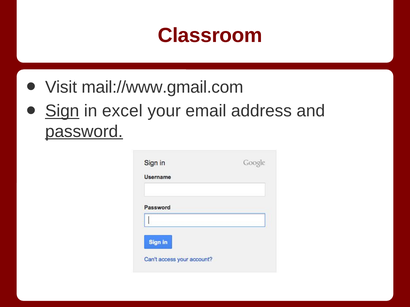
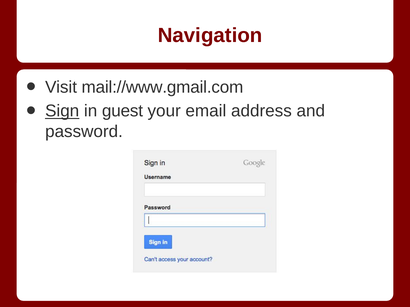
Classroom: Classroom -> Navigation
excel: excel -> guest
password underline: present -> none
